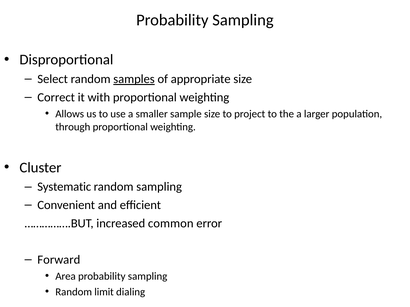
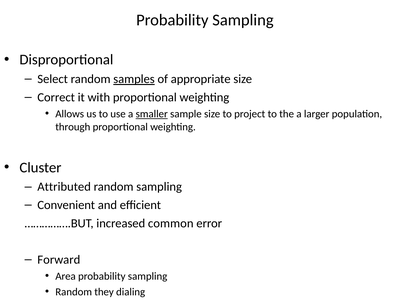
smaller underline: none -> present
Systematic: Systematic -> Attributed
limit: limit -> they
